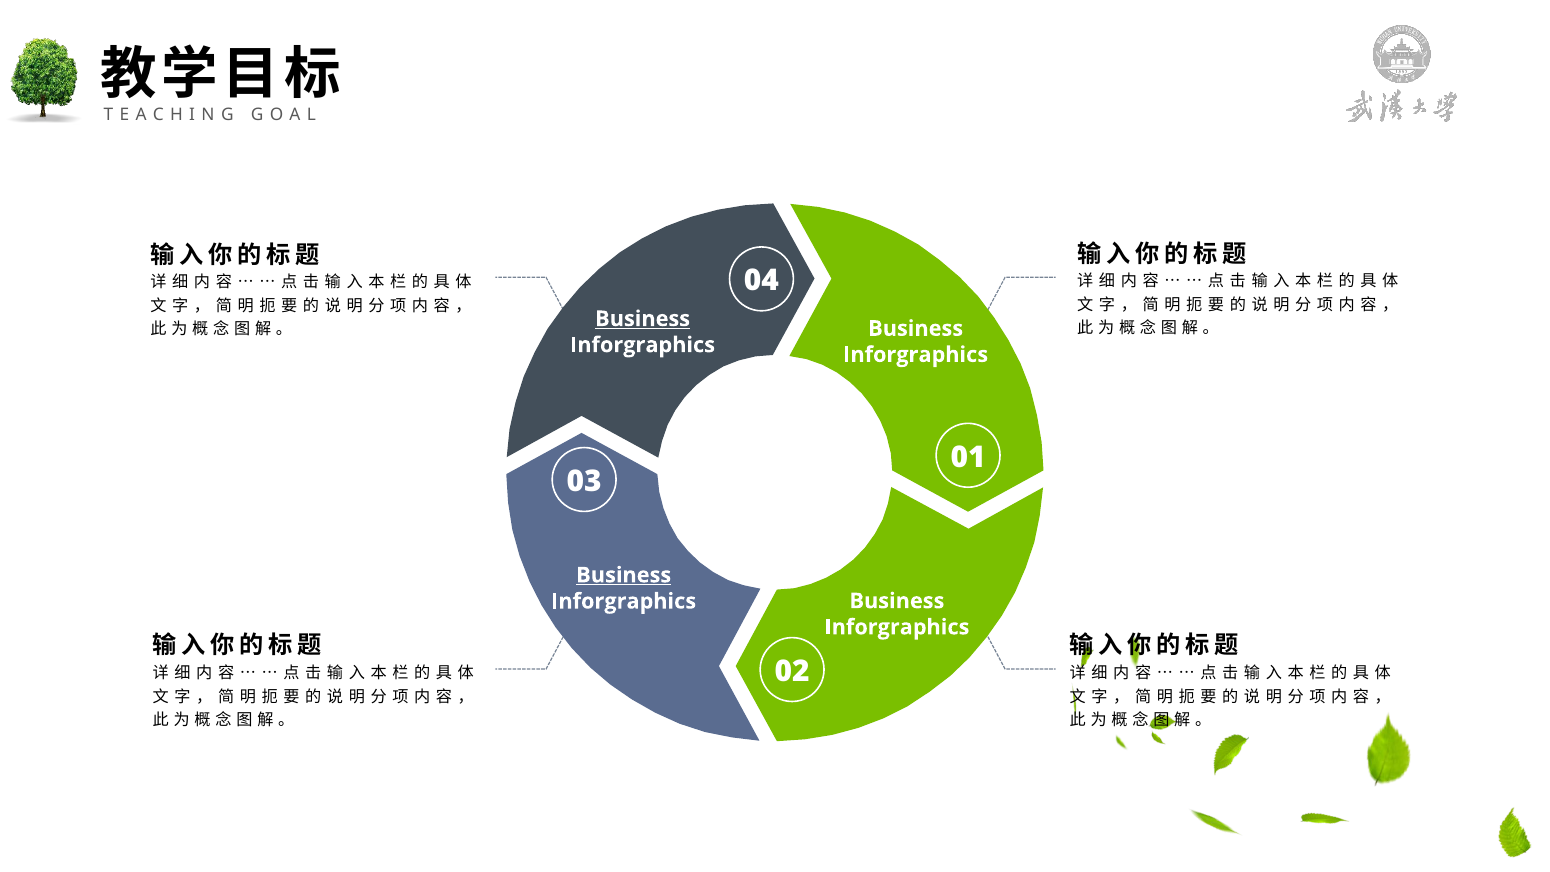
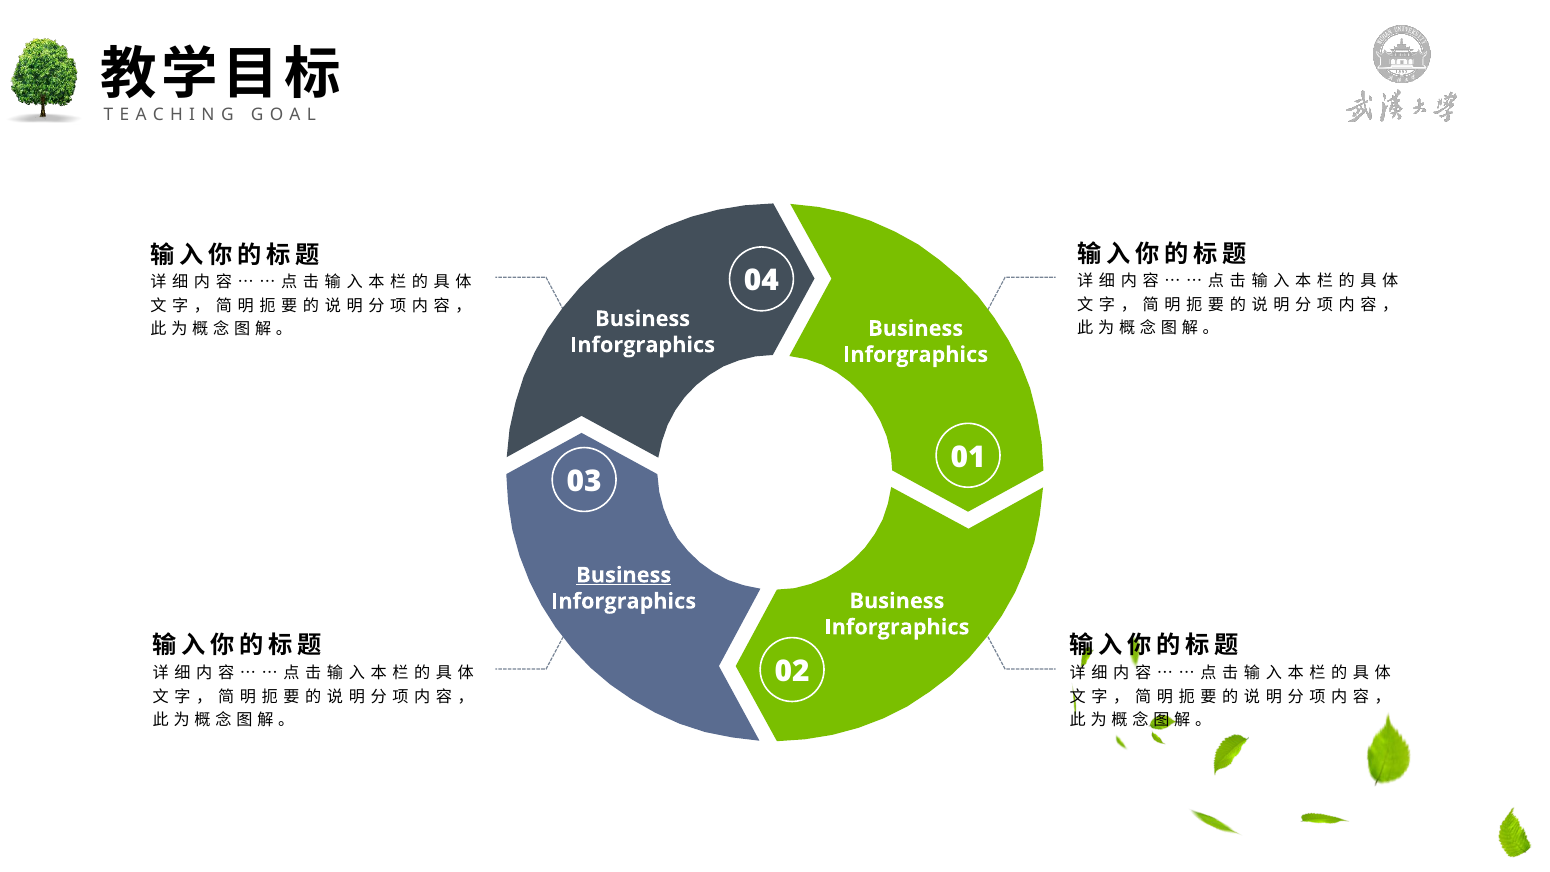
Business at (643, 319) underline: present -> none
